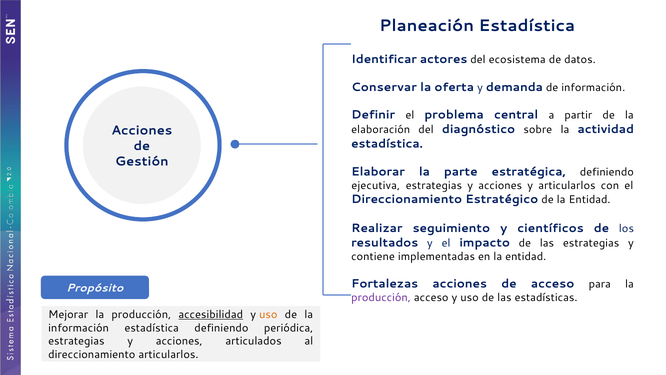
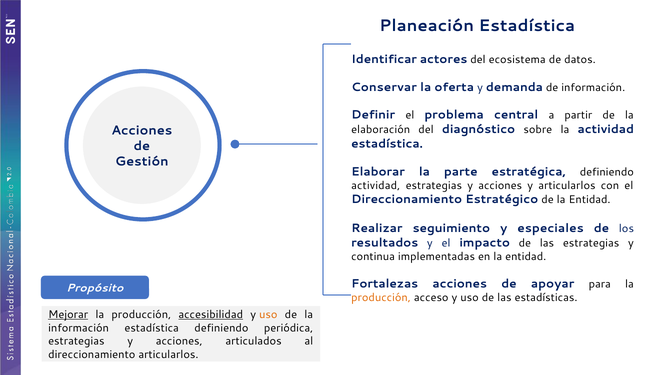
ejecutiva at (376, 185): ejecutiva -> actividad
científicos: científicos -> especiales
contiene: contiene -> continua
de acceso: acceso -> apoyar
producción at (381, 298) colour: purple -> orange
Mejorar underline: none -> present
